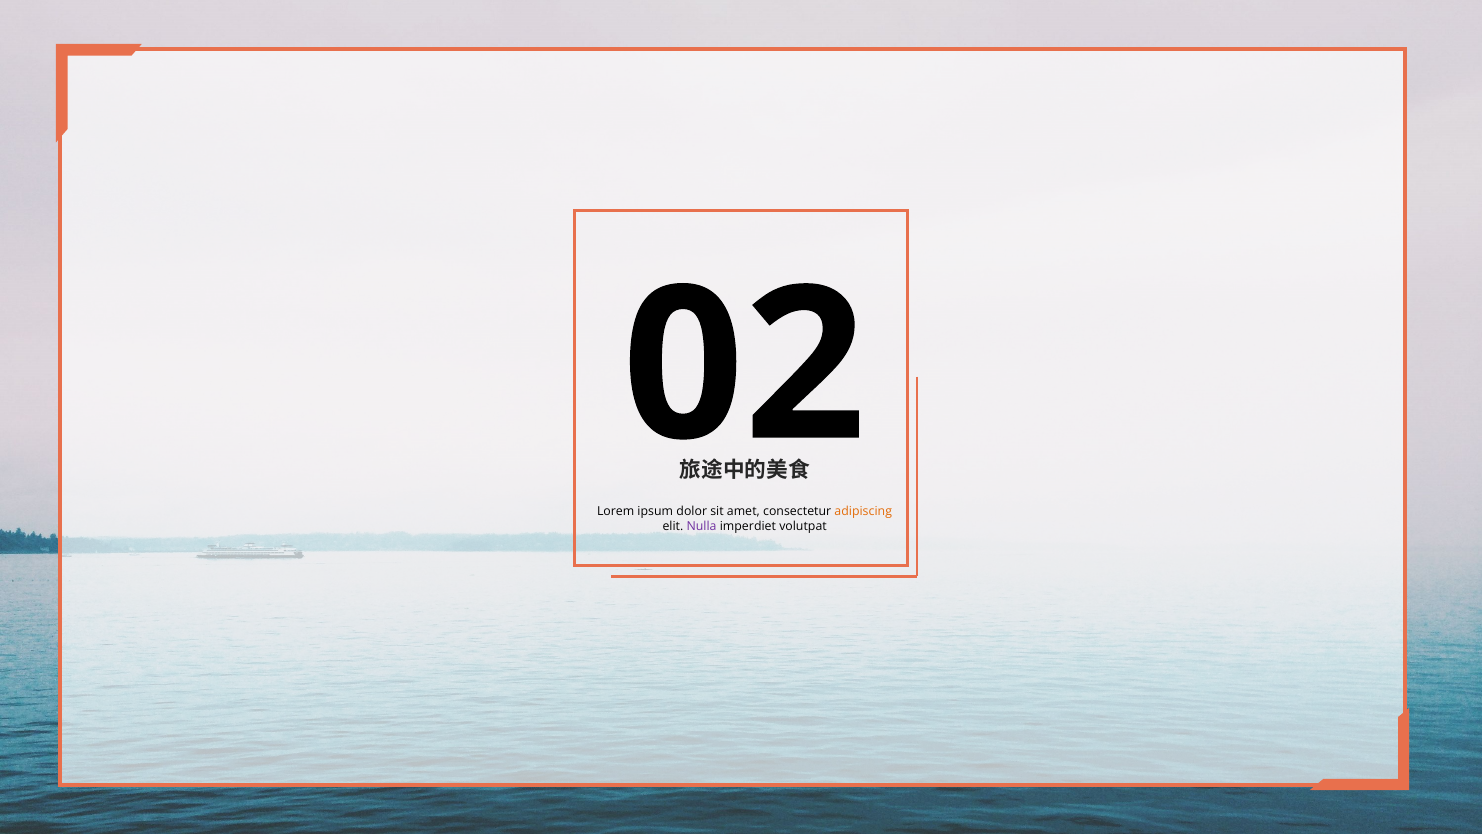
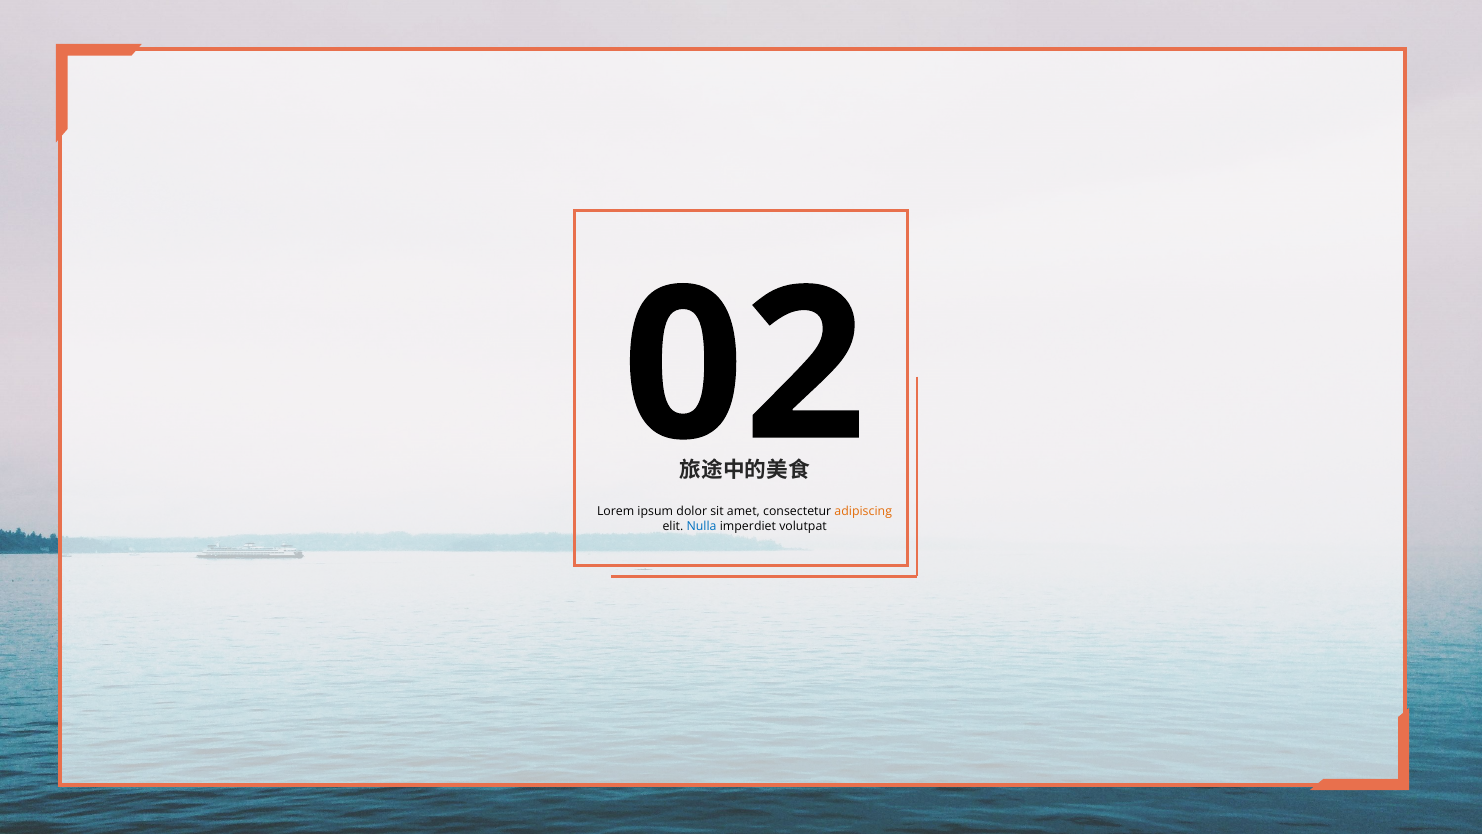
Nulla colour: purple -> blue
